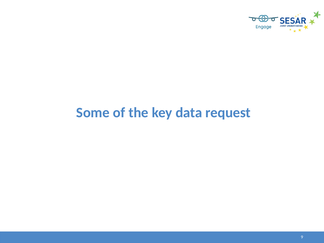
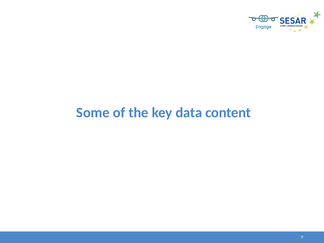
request: request -> content
